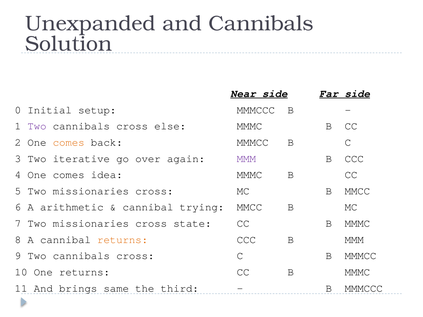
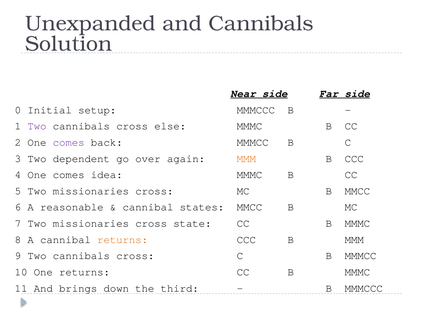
comes at (69, 142) colour: orange -> purple
iterative: iterative -> dependent
MMM at (246, 159) colour: purple -> orange
arithmetic: arithmetic -> reasonable
trying: trying -> states
same: same -> down
